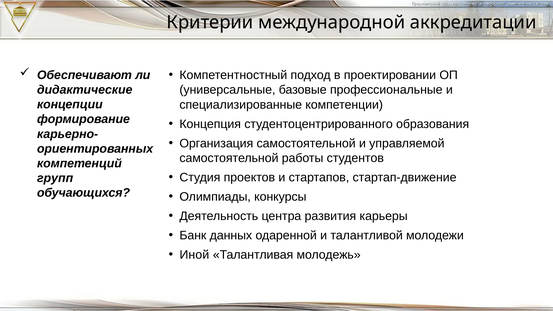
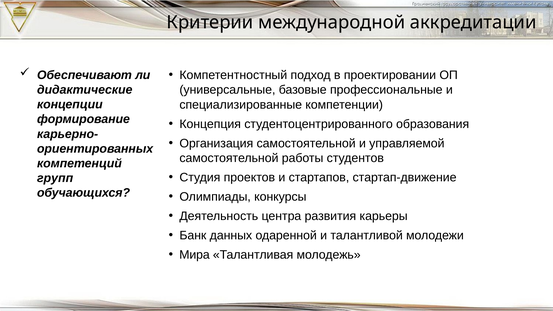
Иной: Иной -> Мира
